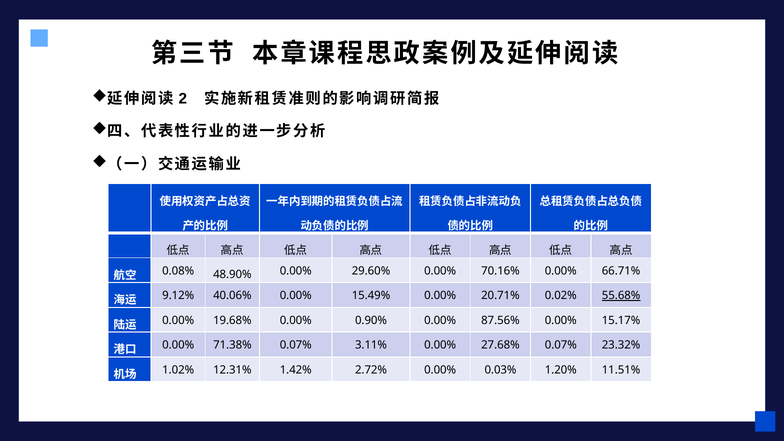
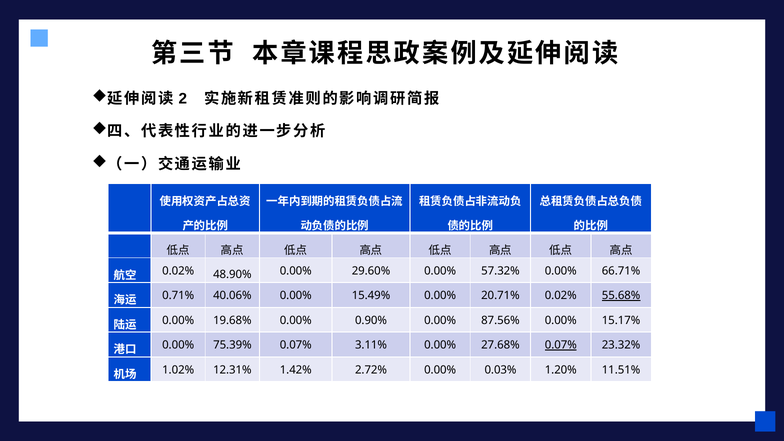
0.08% at (178, 271): 0.08% -> 0.02%
70.16%: 70.16% -> 57.32%
9.12%: 9.12% -> 0.71%
71.38%: 71.38% -> 75.39%
0.07% at (561, 345) underline: none -> present
